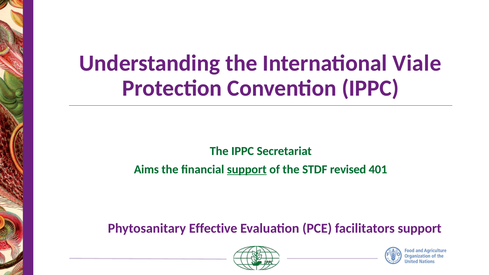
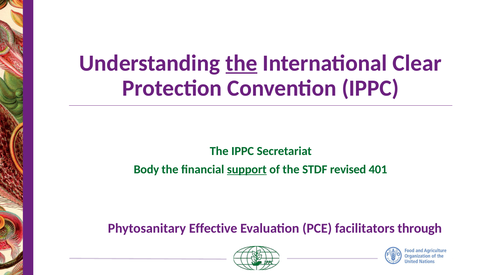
the at (241, 63) underline: none -> present
Viale: Viale -> Clear
Aims: Aims -> Body
facilitators support: support -> through
